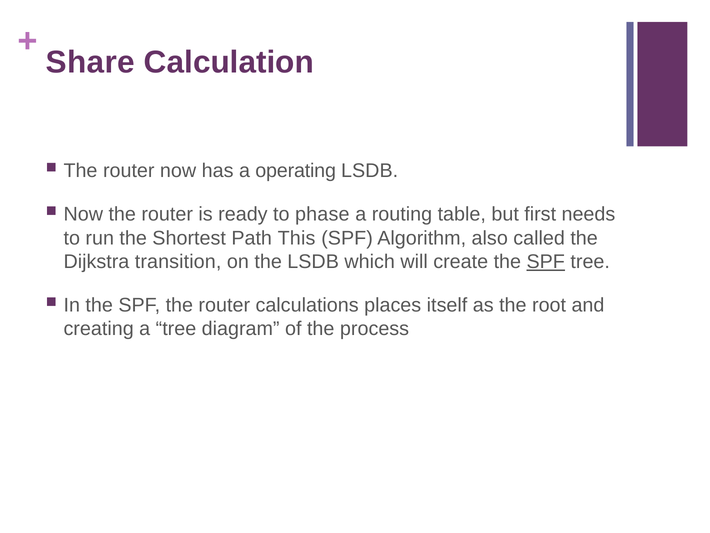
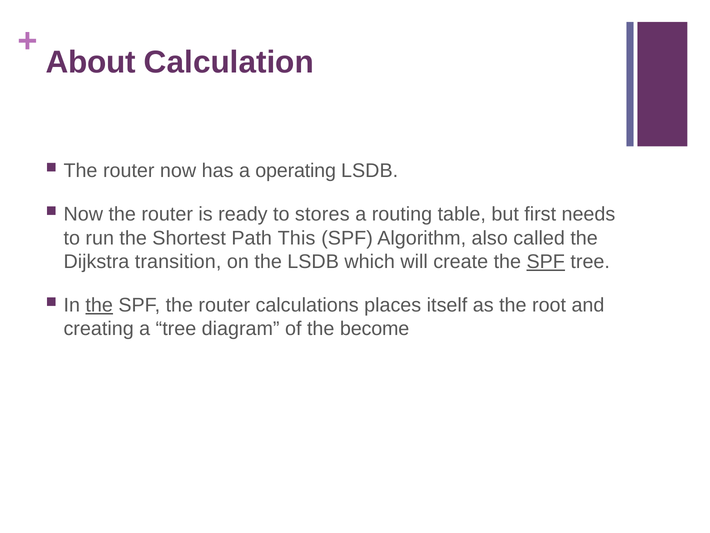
Share: Share -> About
phase: phase -> stores
the at (99, 305) underline: none -> present
process: process -> become
